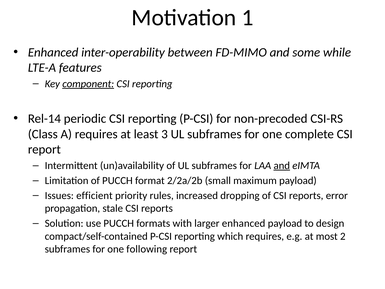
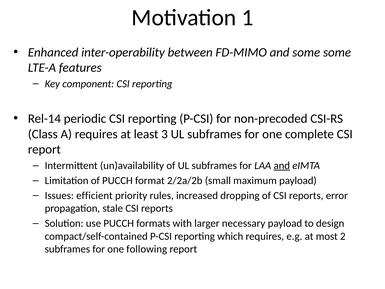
some while: while -> some
component underline: present -> none
larger enhanced: enhanced -> necessary
